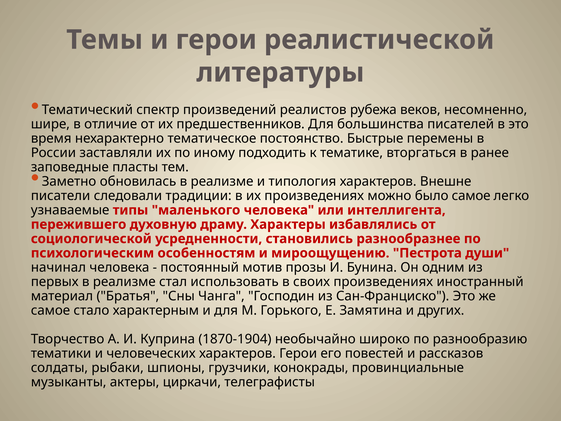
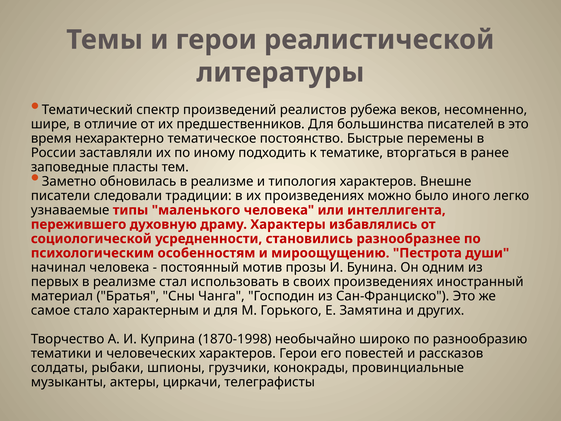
было самое: самое -> иного
1870-1904: 1870-1904 -> 1870-1998
